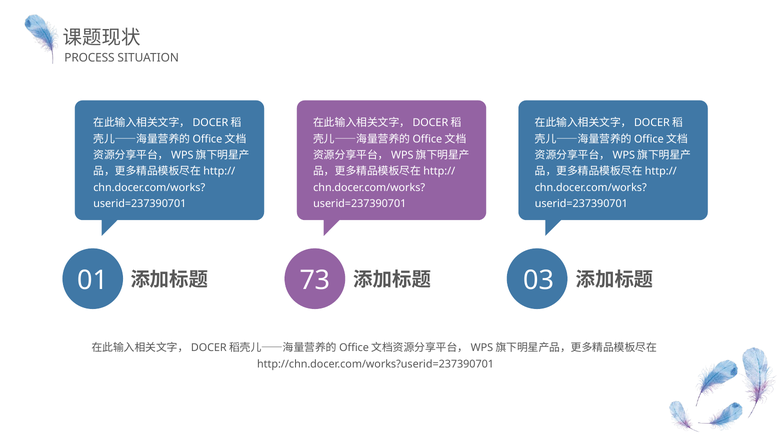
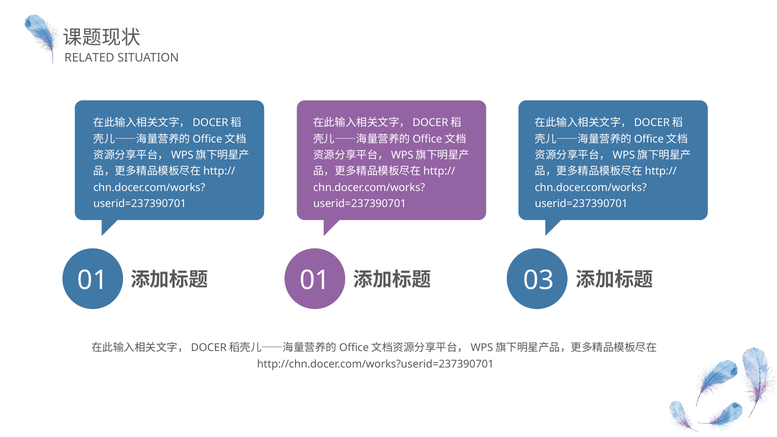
PROCESS: PROCESS -> RELATED
01 73: 73 -> 01
